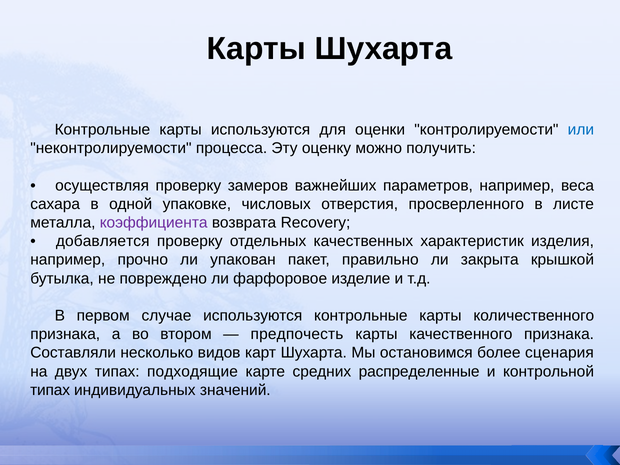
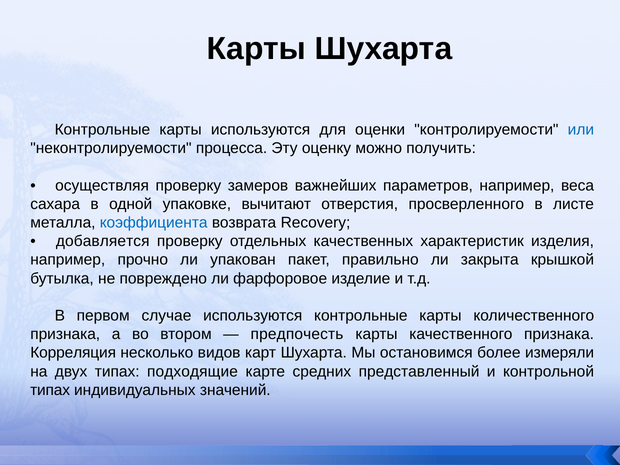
числовых: числовых -> вычитают
коэффициента colour: purple -> blue
Составляли: Составляли -> Корреляция
сценария: сценария -> измеряли
распределенные: распределенные -> представленный
